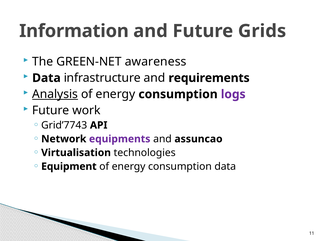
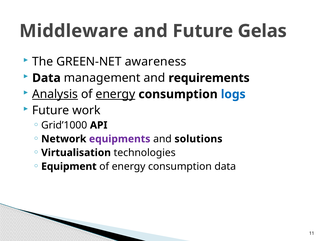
Information: Information -> Middleware
Grids: Grids -> Gelas
infrastructure: infrastructure -> management
energy at (116, 94) underline: none -> present
logs colour: purple -> blue
Grid’7743: Grid’7743 -> Grid’1000
assuncao: assuncao -> solutions
